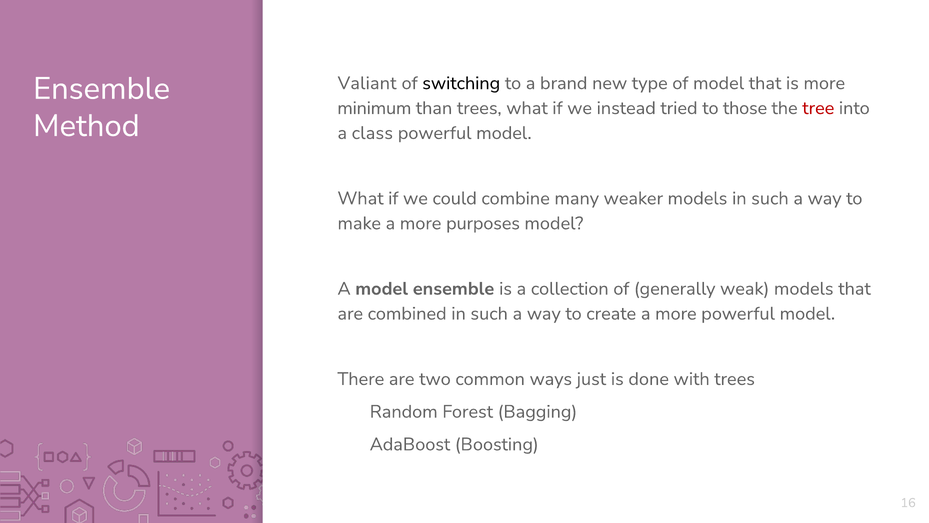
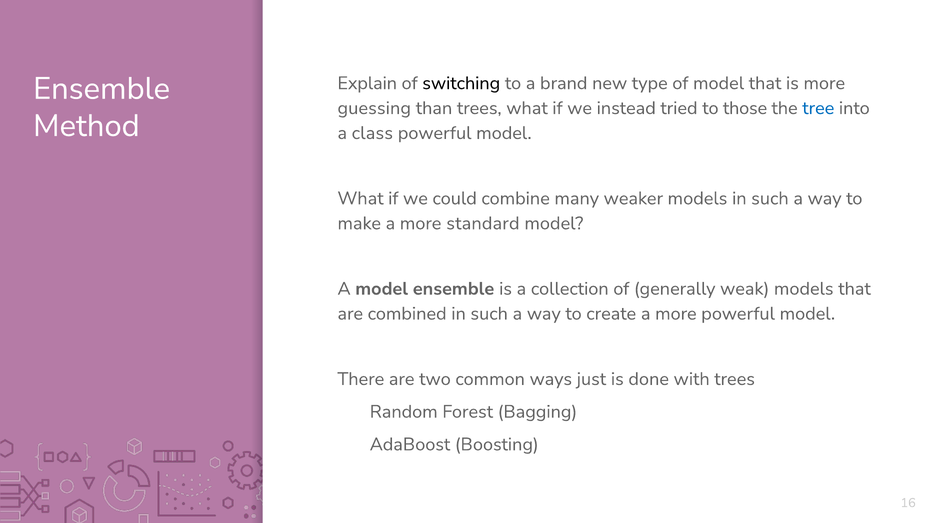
Valiant: Valiant -> Explain
minimum: minimum -> guessing
tree colour: red -> blue
purposes: purposes -> standard
